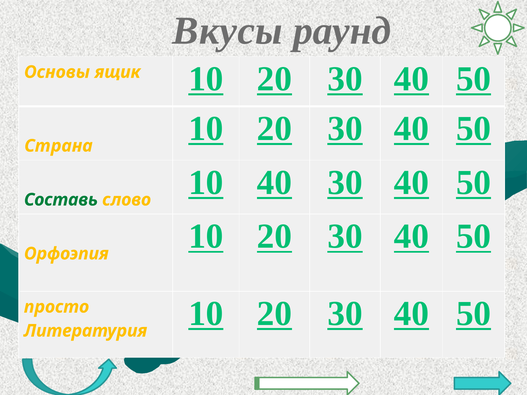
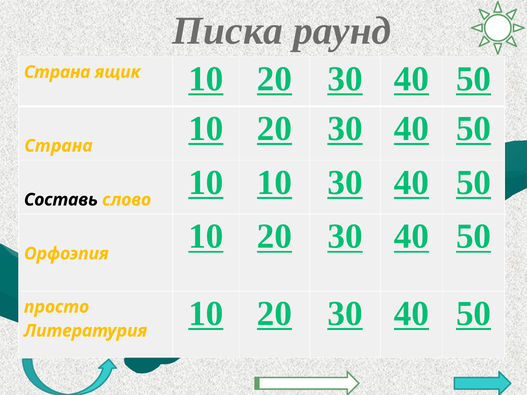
Вкусы: Вкусы -> Писка
Основы at (57, 72): Основы -> Страна
10 40: 40 -> 10
Составь colour: green -> black
